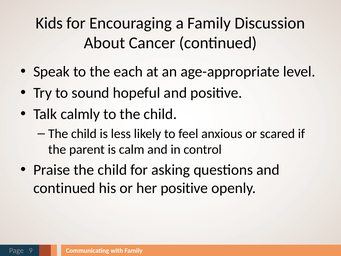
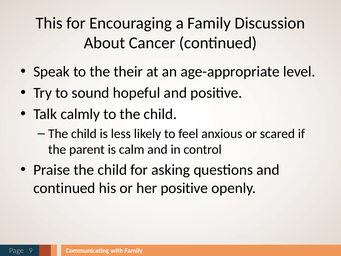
Kids: Kids -> This
each: each -> their
